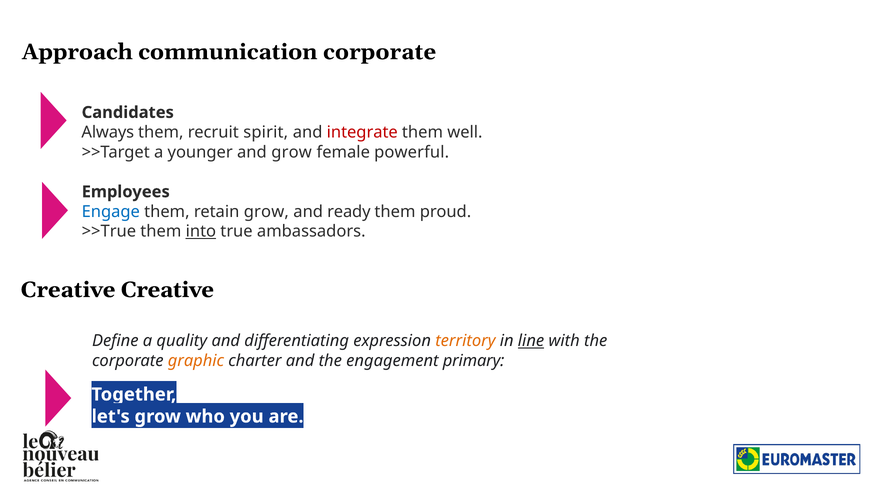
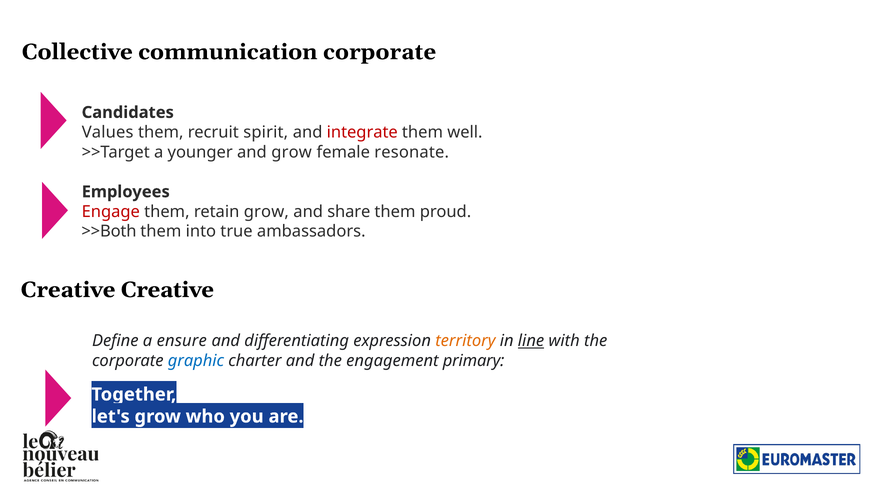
Approach: Approach -> Collective
Always: Always -> Values
powerful: powerful -> resonate
Engage colour: blue -> red
ready: ready -> share
>>True: >>True -> >>Both
into underline: present -> none
quality: quality -> ensure
graphic colour: orange -> blue
